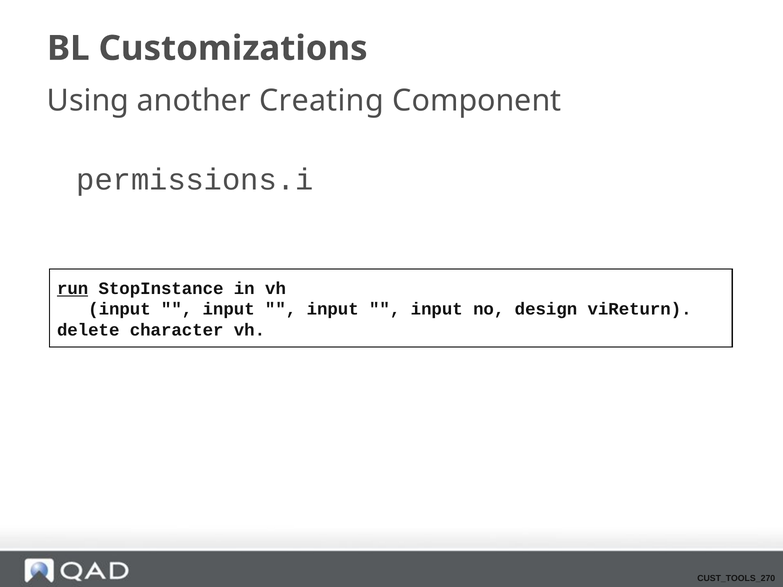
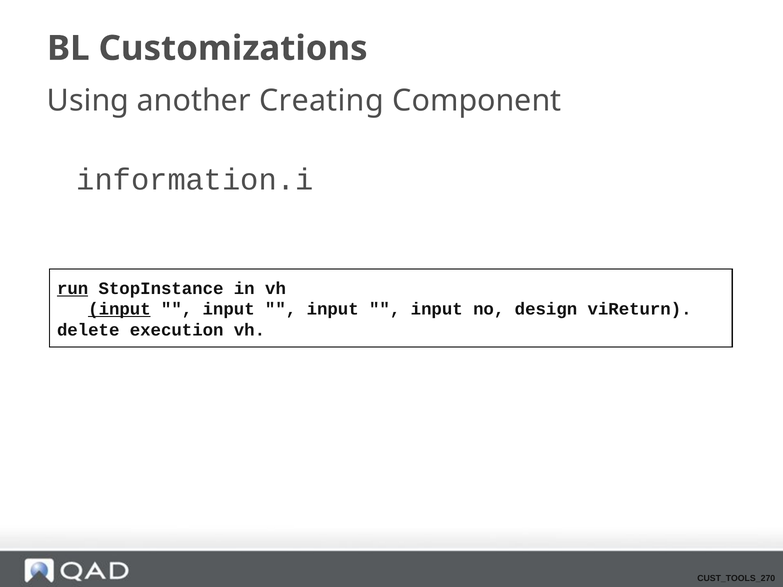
permissions.i: permissions.i -> information.i
input at (119, 309) underline: none -> present
character: character -> execution
